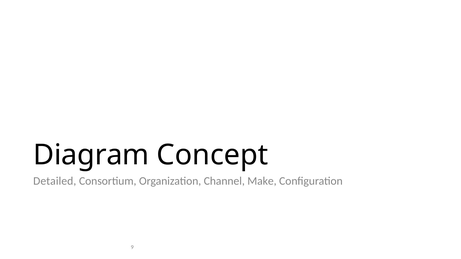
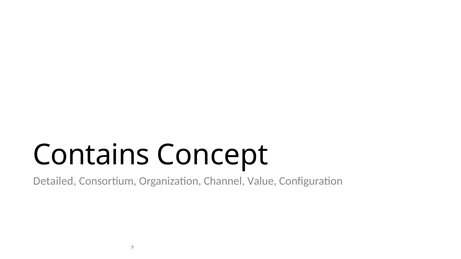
Diagram: Diagram -> Contains
Make: Make -> Value
